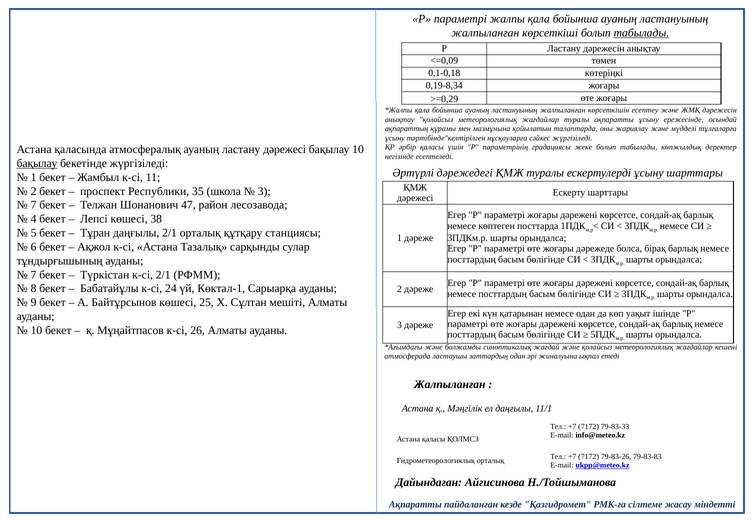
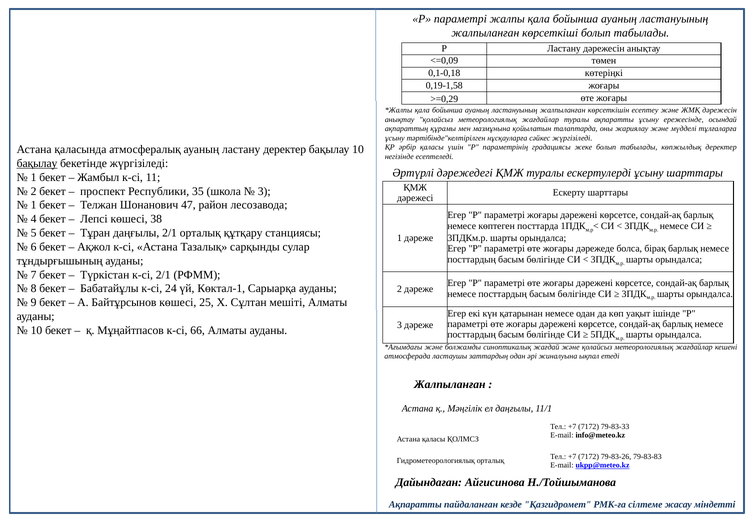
табылады at (641, 33) underline: present -> none
0,19-8,34: 0,19-8,34 -> 0,19-1,58
ластану дәрежесі: дәрежесі -> деректер
7 at (34, 205): 7 -> 1
26: 26 -> 66
